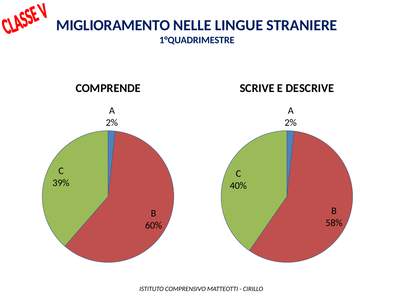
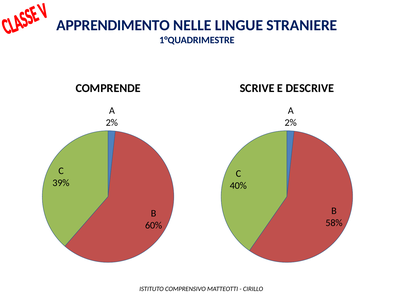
MIGLIORAMENTO: MIGLIORAMENTO -> APPRENDIMENTO
